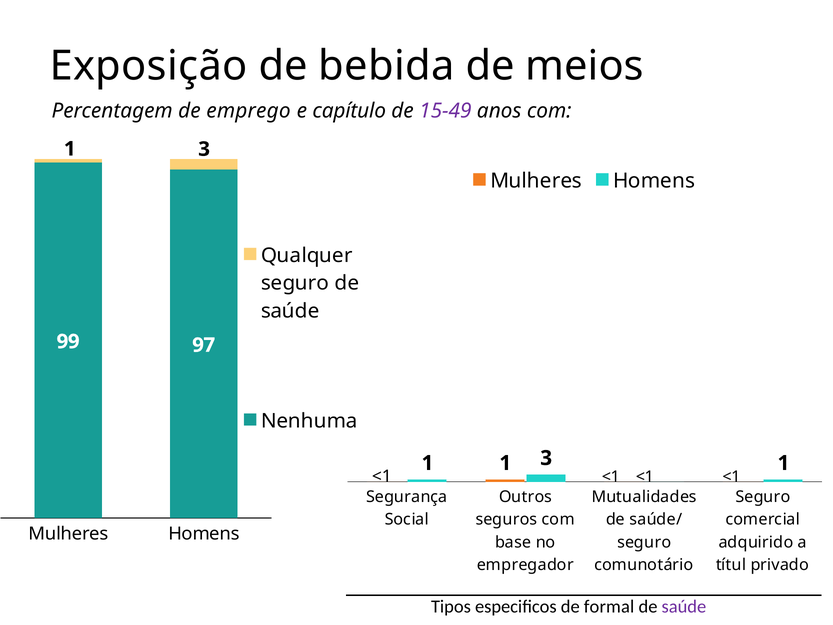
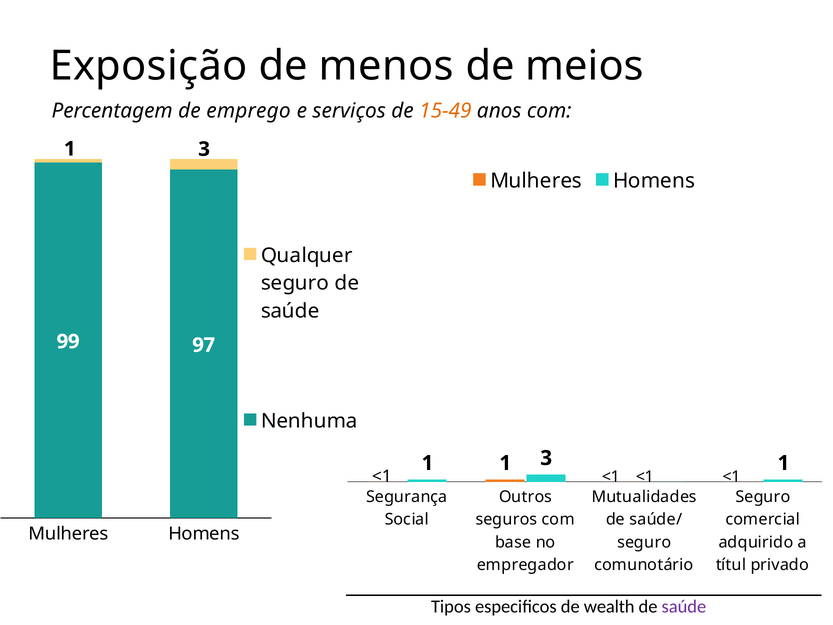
bebida: bebida -> menos
capítulo: capítulo -> serviços
15-49 colour: purple -> orange
formal: formal -> wealth
